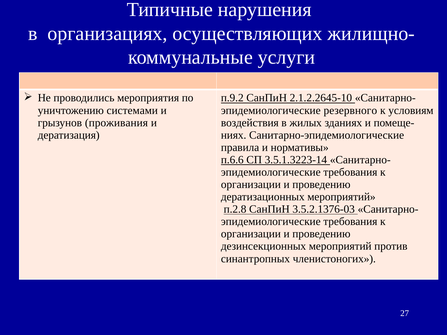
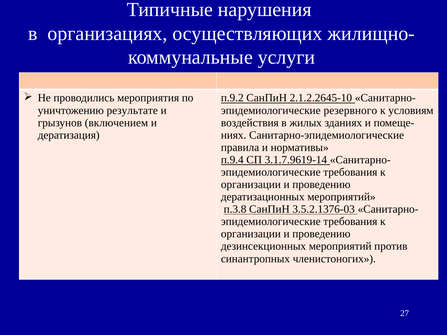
системами: системами -> результате
проживания: проживания -> включением
п.6.6: п.6.6 -> п.9.4
3.5.1.3223-14: 3.5.1.3223-14 -> 3.1.7.9619-14
п.2.8: п.2.8 -> п.3.8
